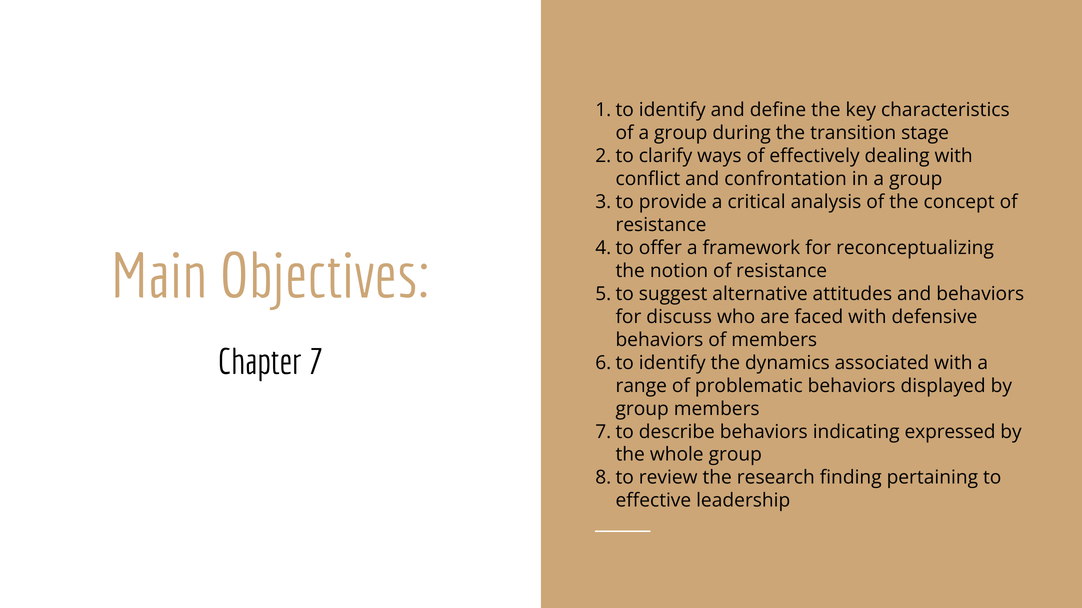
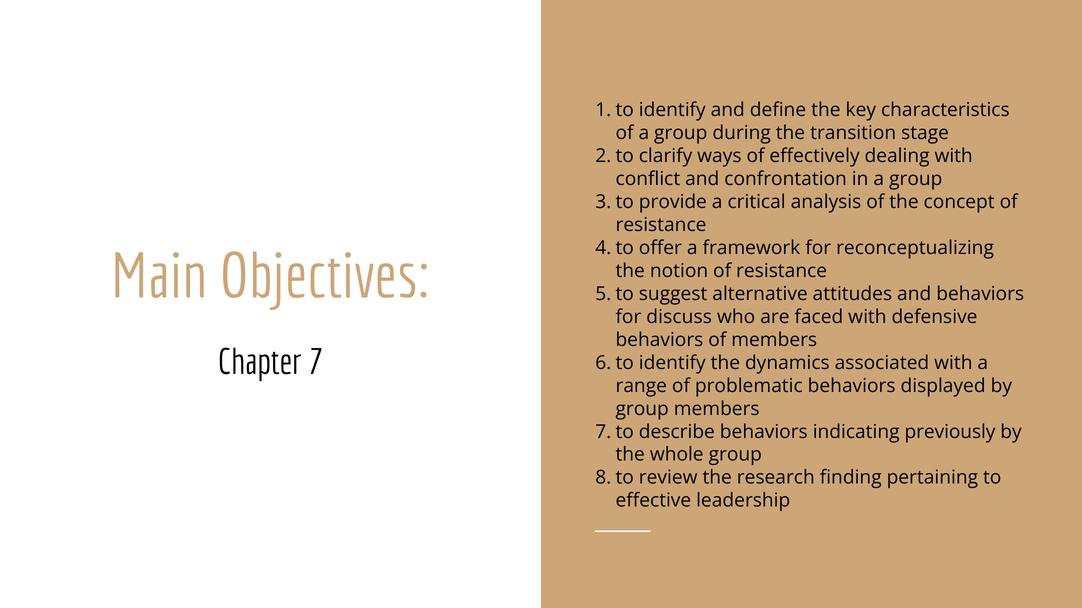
expressed: expressed -> previously
